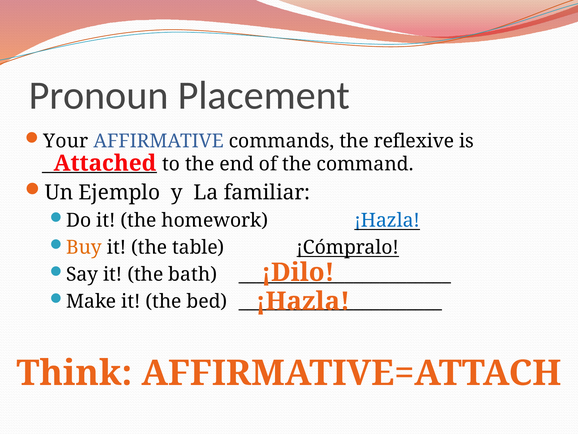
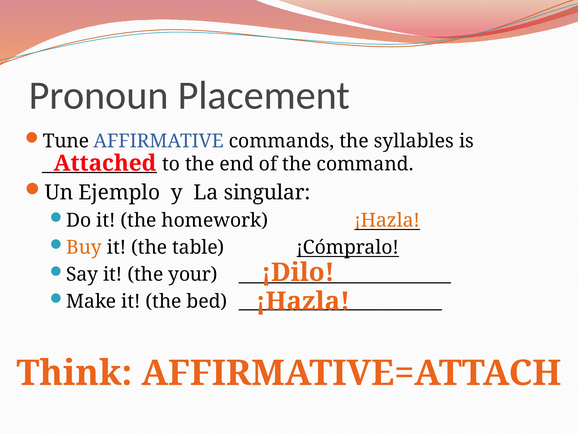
Your: Your -> Tune
reflexive: reflexive -> syllables
familiar: familiar -> singular
¡Hazla at (387, 220) colour: blue -> orange
bath: bath -> your
